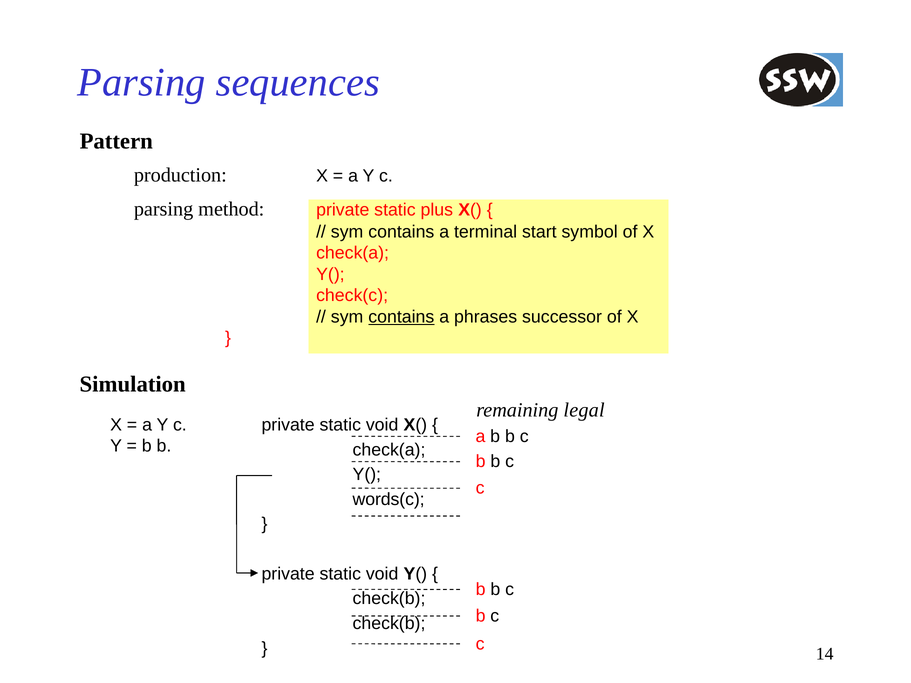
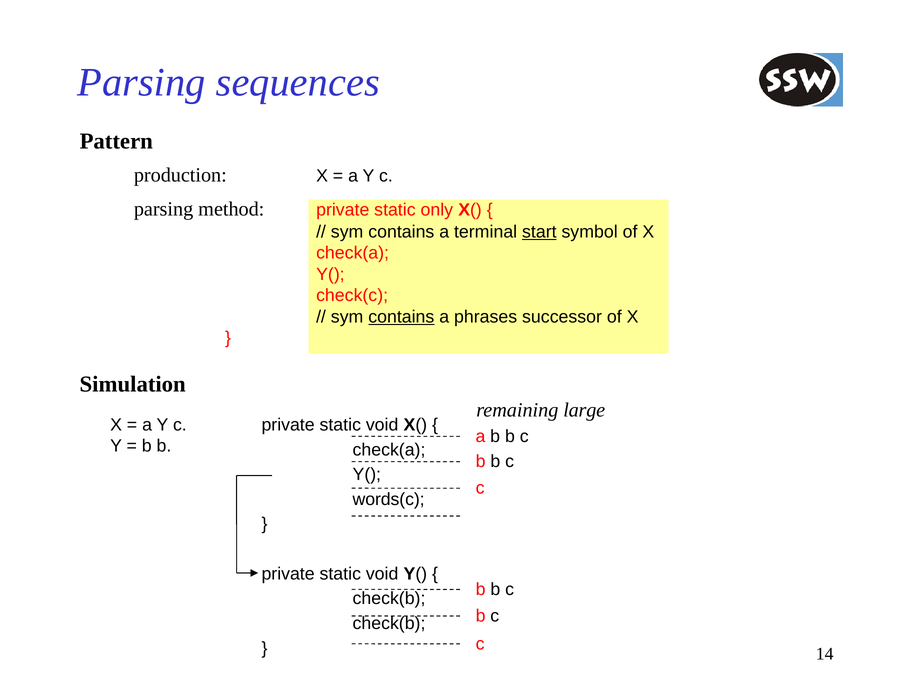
plus: plus -> only
start underline: none -> present
legal: legal -> large
